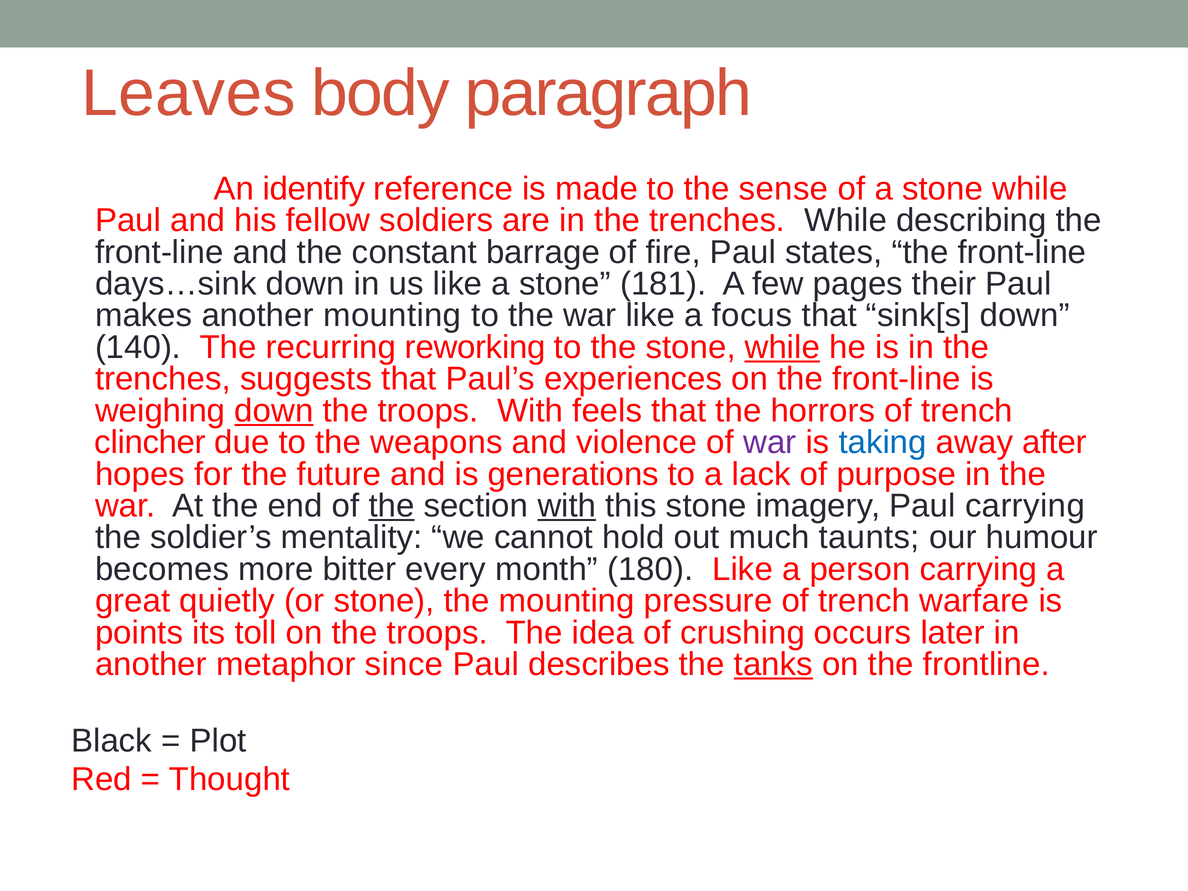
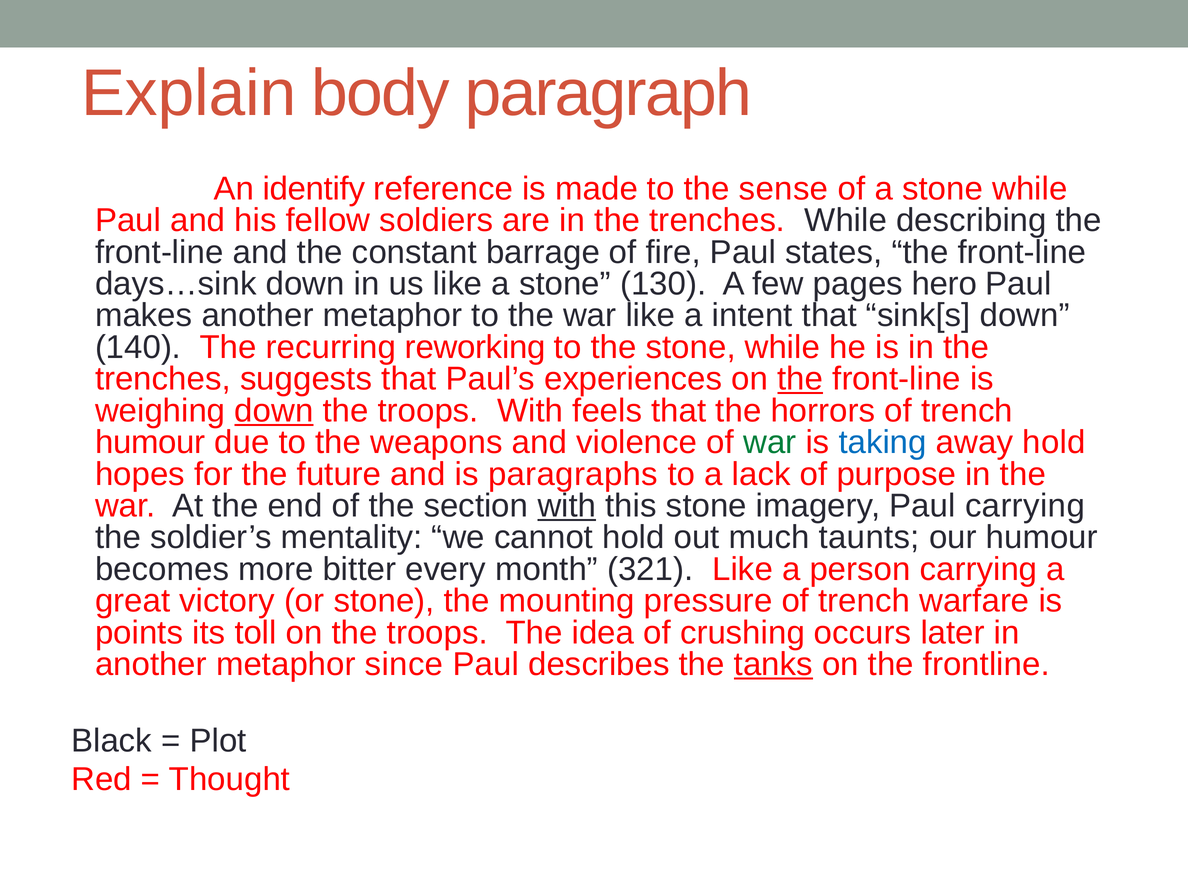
Leaves: Leaves -> Explain
181: 181 -> 130
their: their -> hero
makes another mounting: mounting -> metaphor
focus: focus -> intent
while at (782, 347) underline: present -> none
the at (800, 379) underline: none -> present
clincher at (150, 442): clincher -> humour
war at (770, 442) colour: purple -> green
away after: after -> hold
generations: generations -> paragraphs
the at (392, 506) underline: present -> none
180: 180 -> 321
quietly: quietly -> victory
